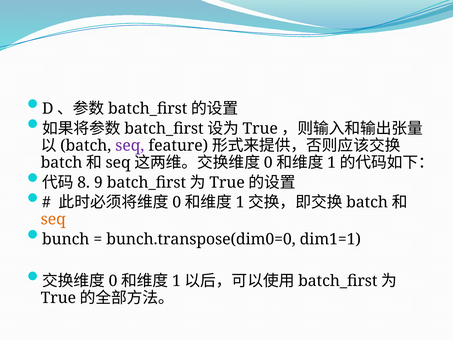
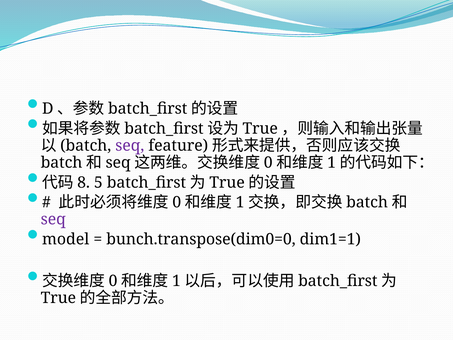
9: 9 -> 5
seq at (53, 219) colour: orange -> purple
bunch: bunch -> model
